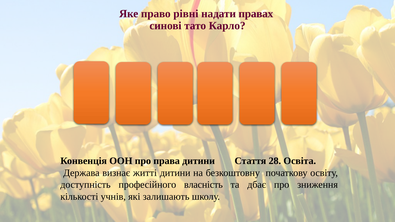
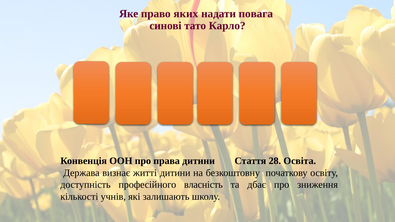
рівні: рівні -> яких
правах: правах -> повага
